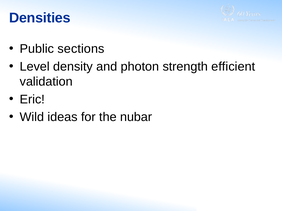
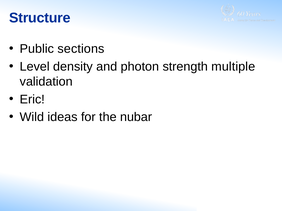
Densities: Densities -> Structure
efficient: efficient -> multiple
